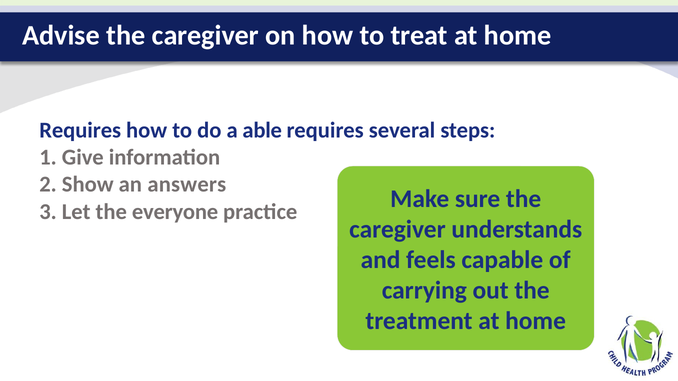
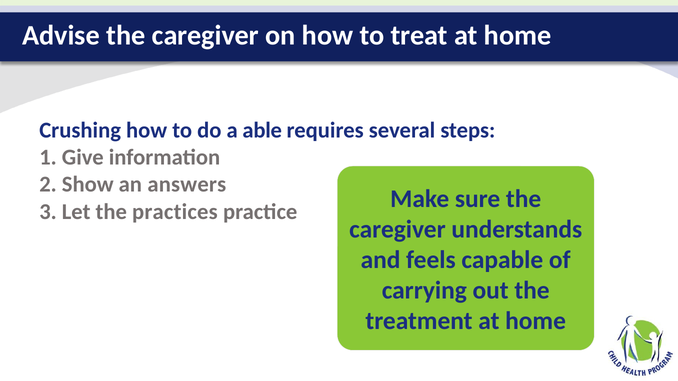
Requires at (80, 130): Requires -> Crushing
everyone: everyone -> practices
